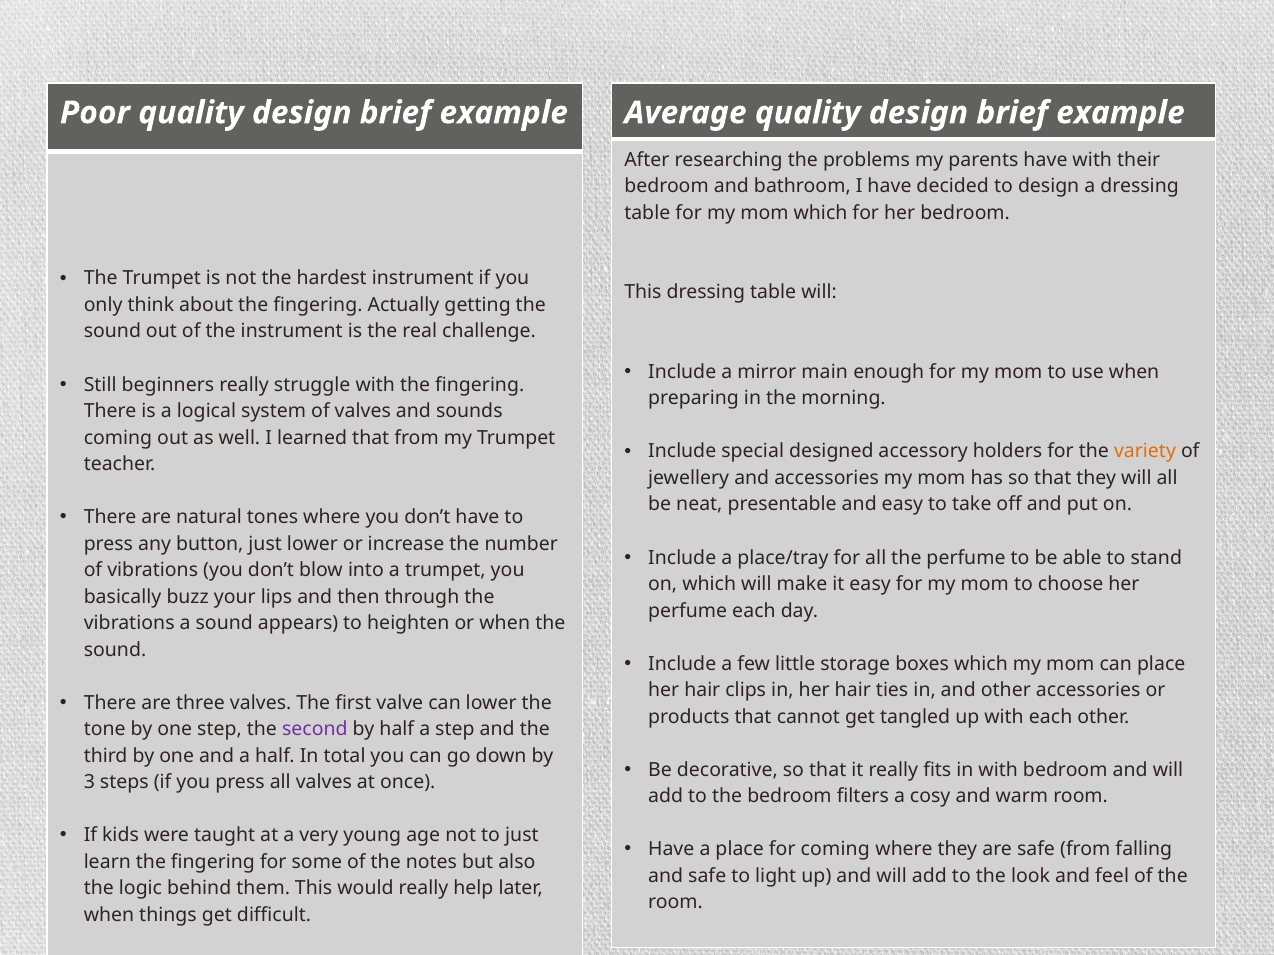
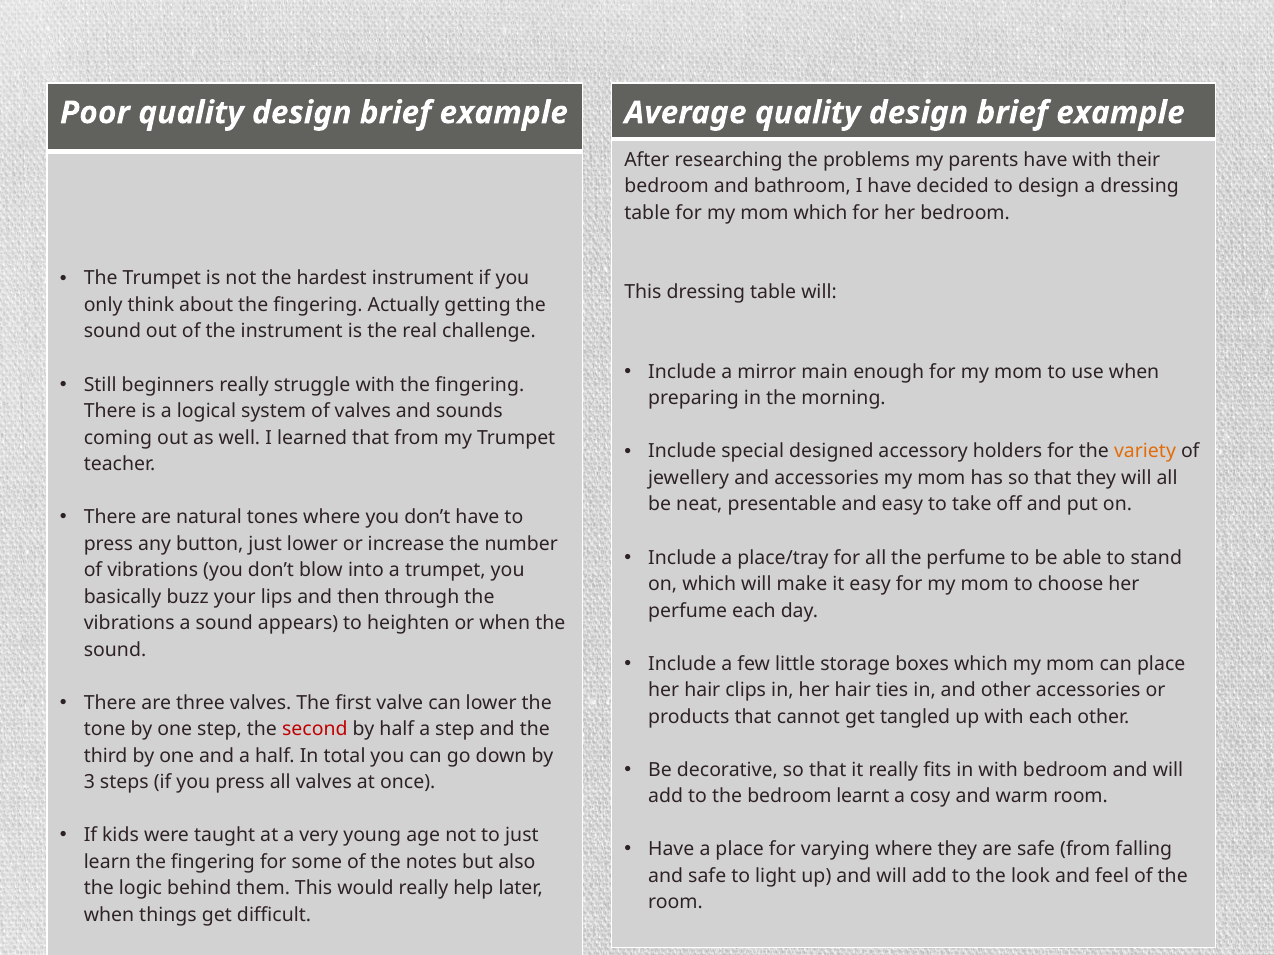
second colour: purple -> red
filters: filters -> learnt
for coming: coming -> varying
